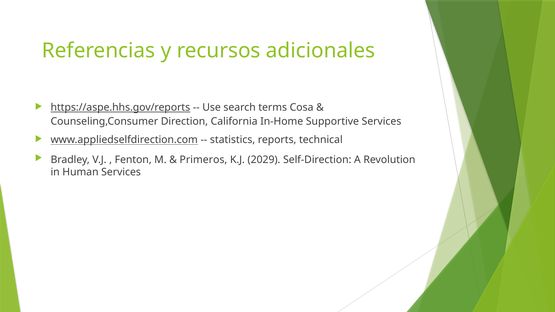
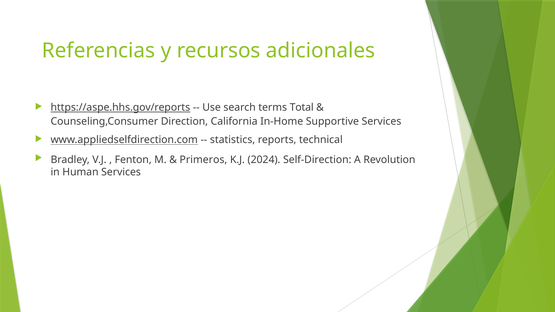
Cosa: Cosa -> Total
2029: 2029 -> 2024
